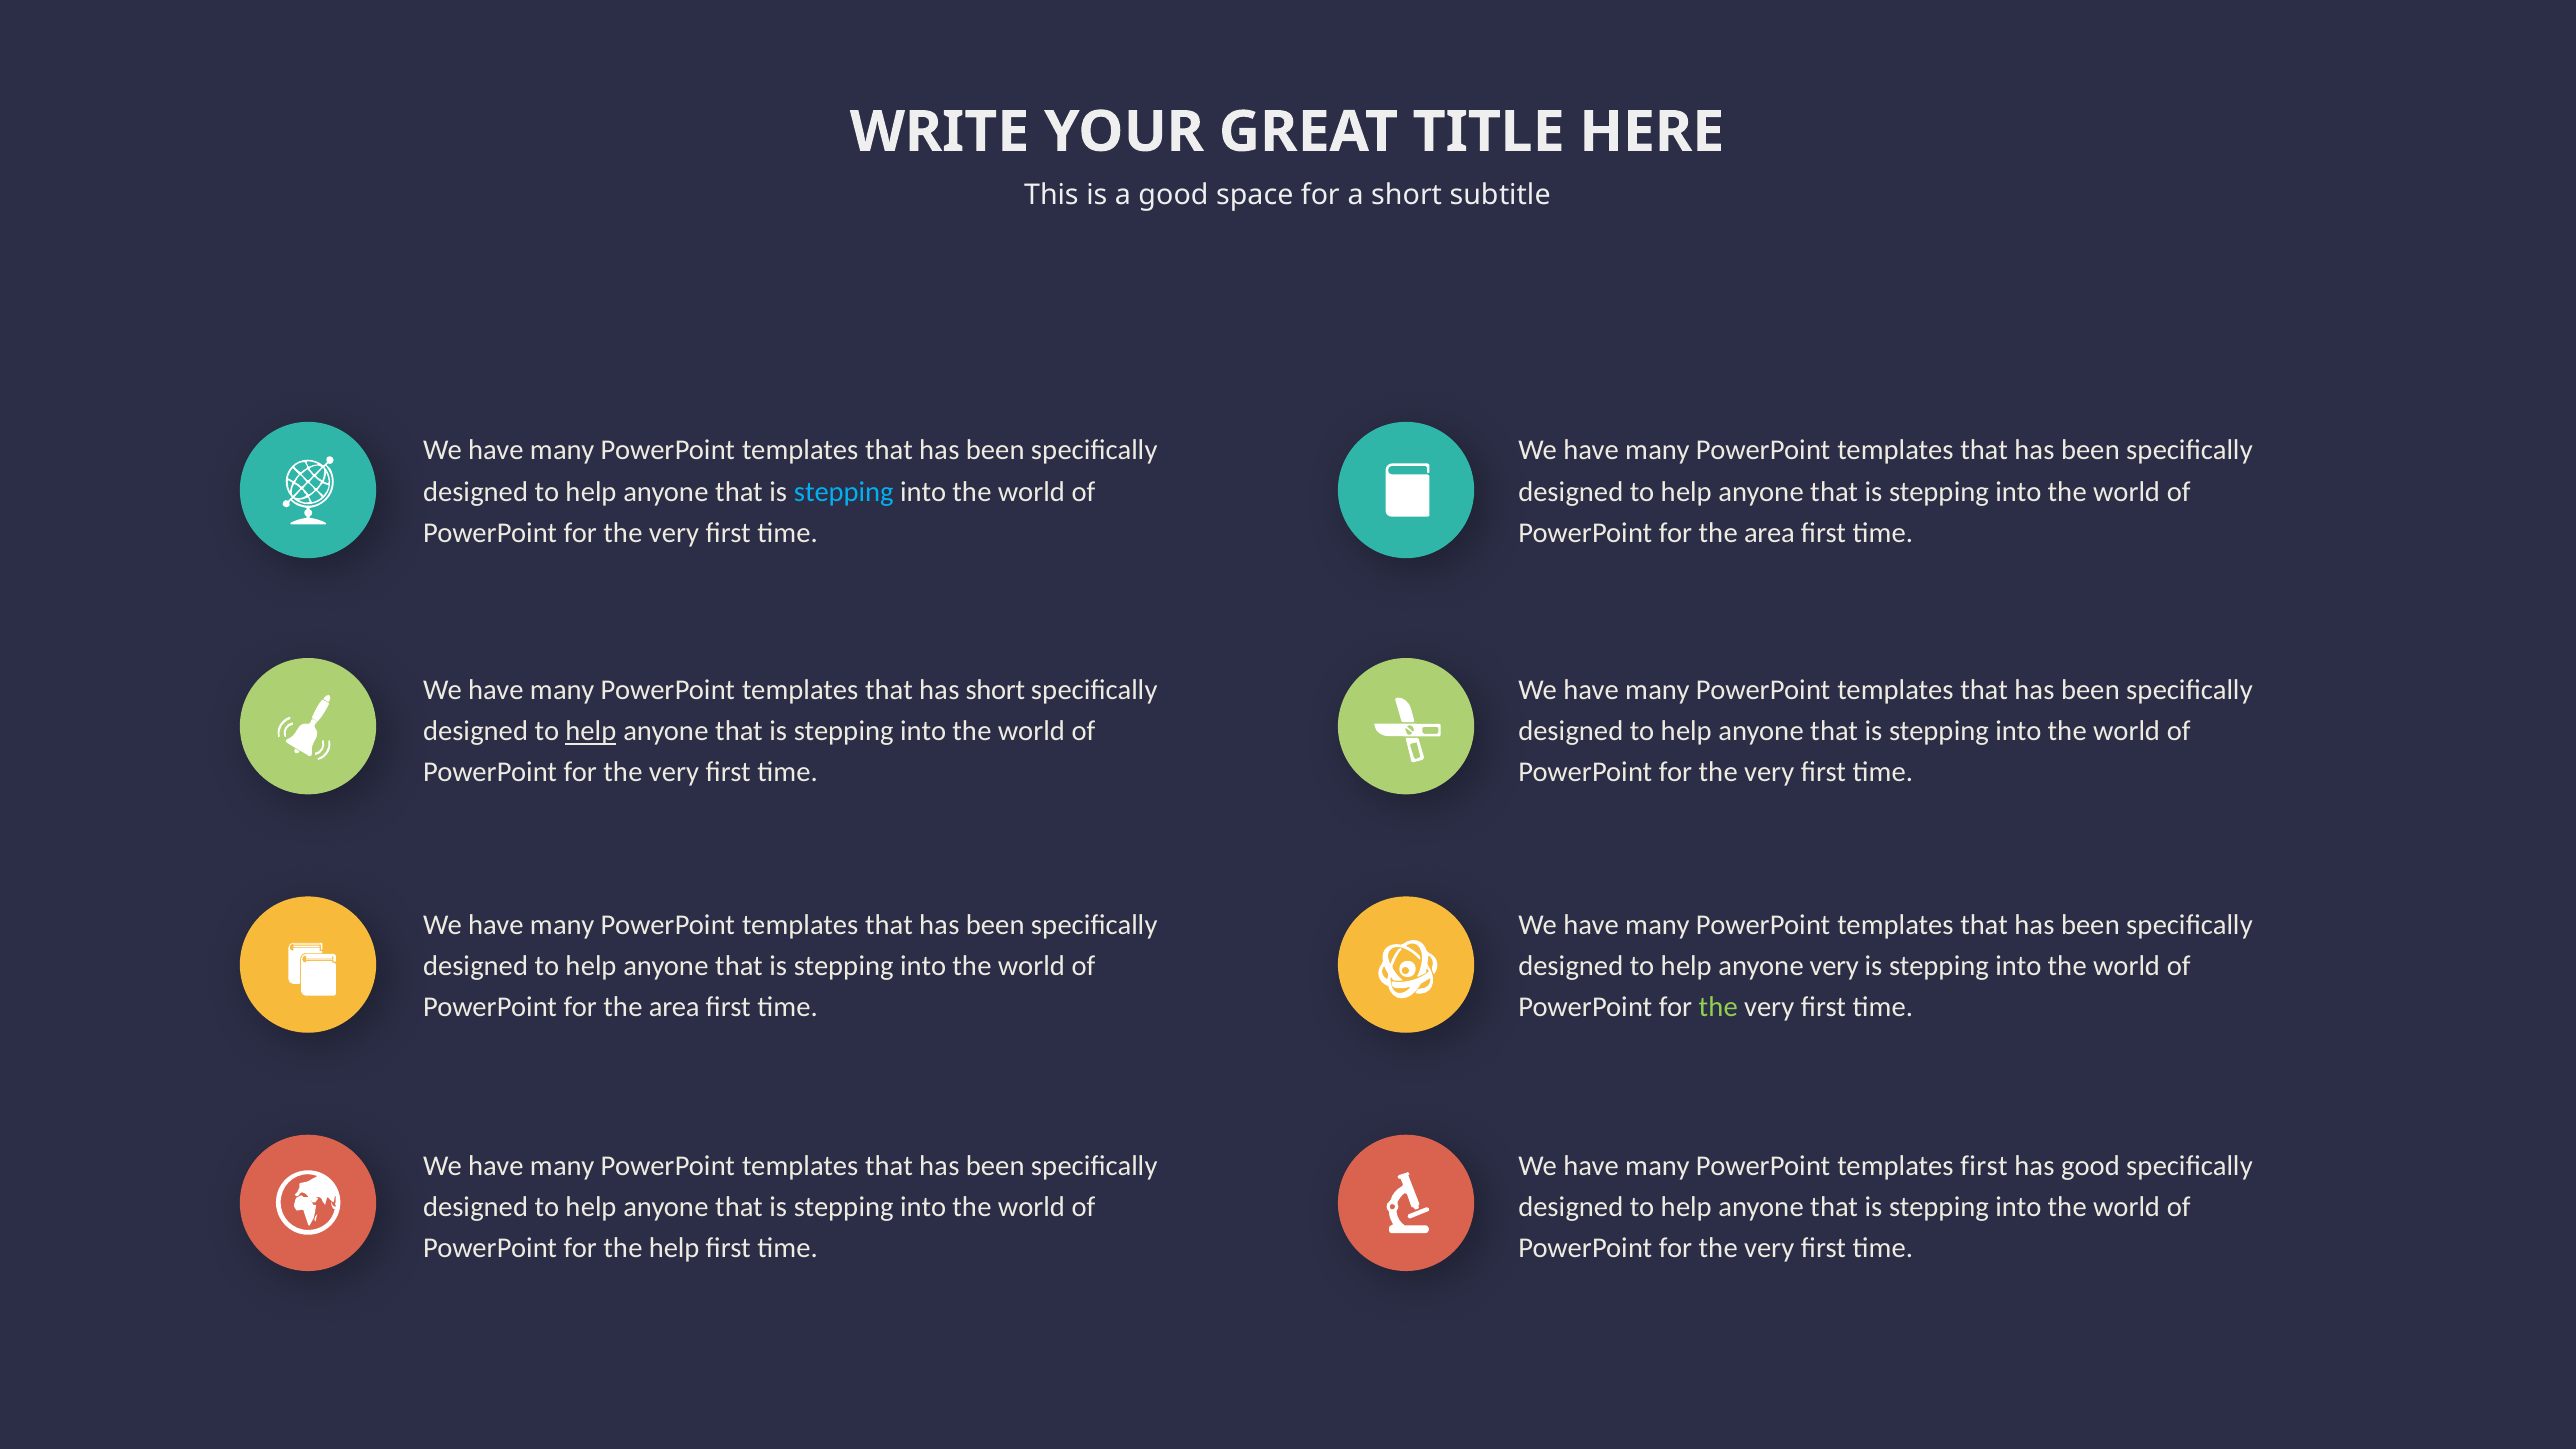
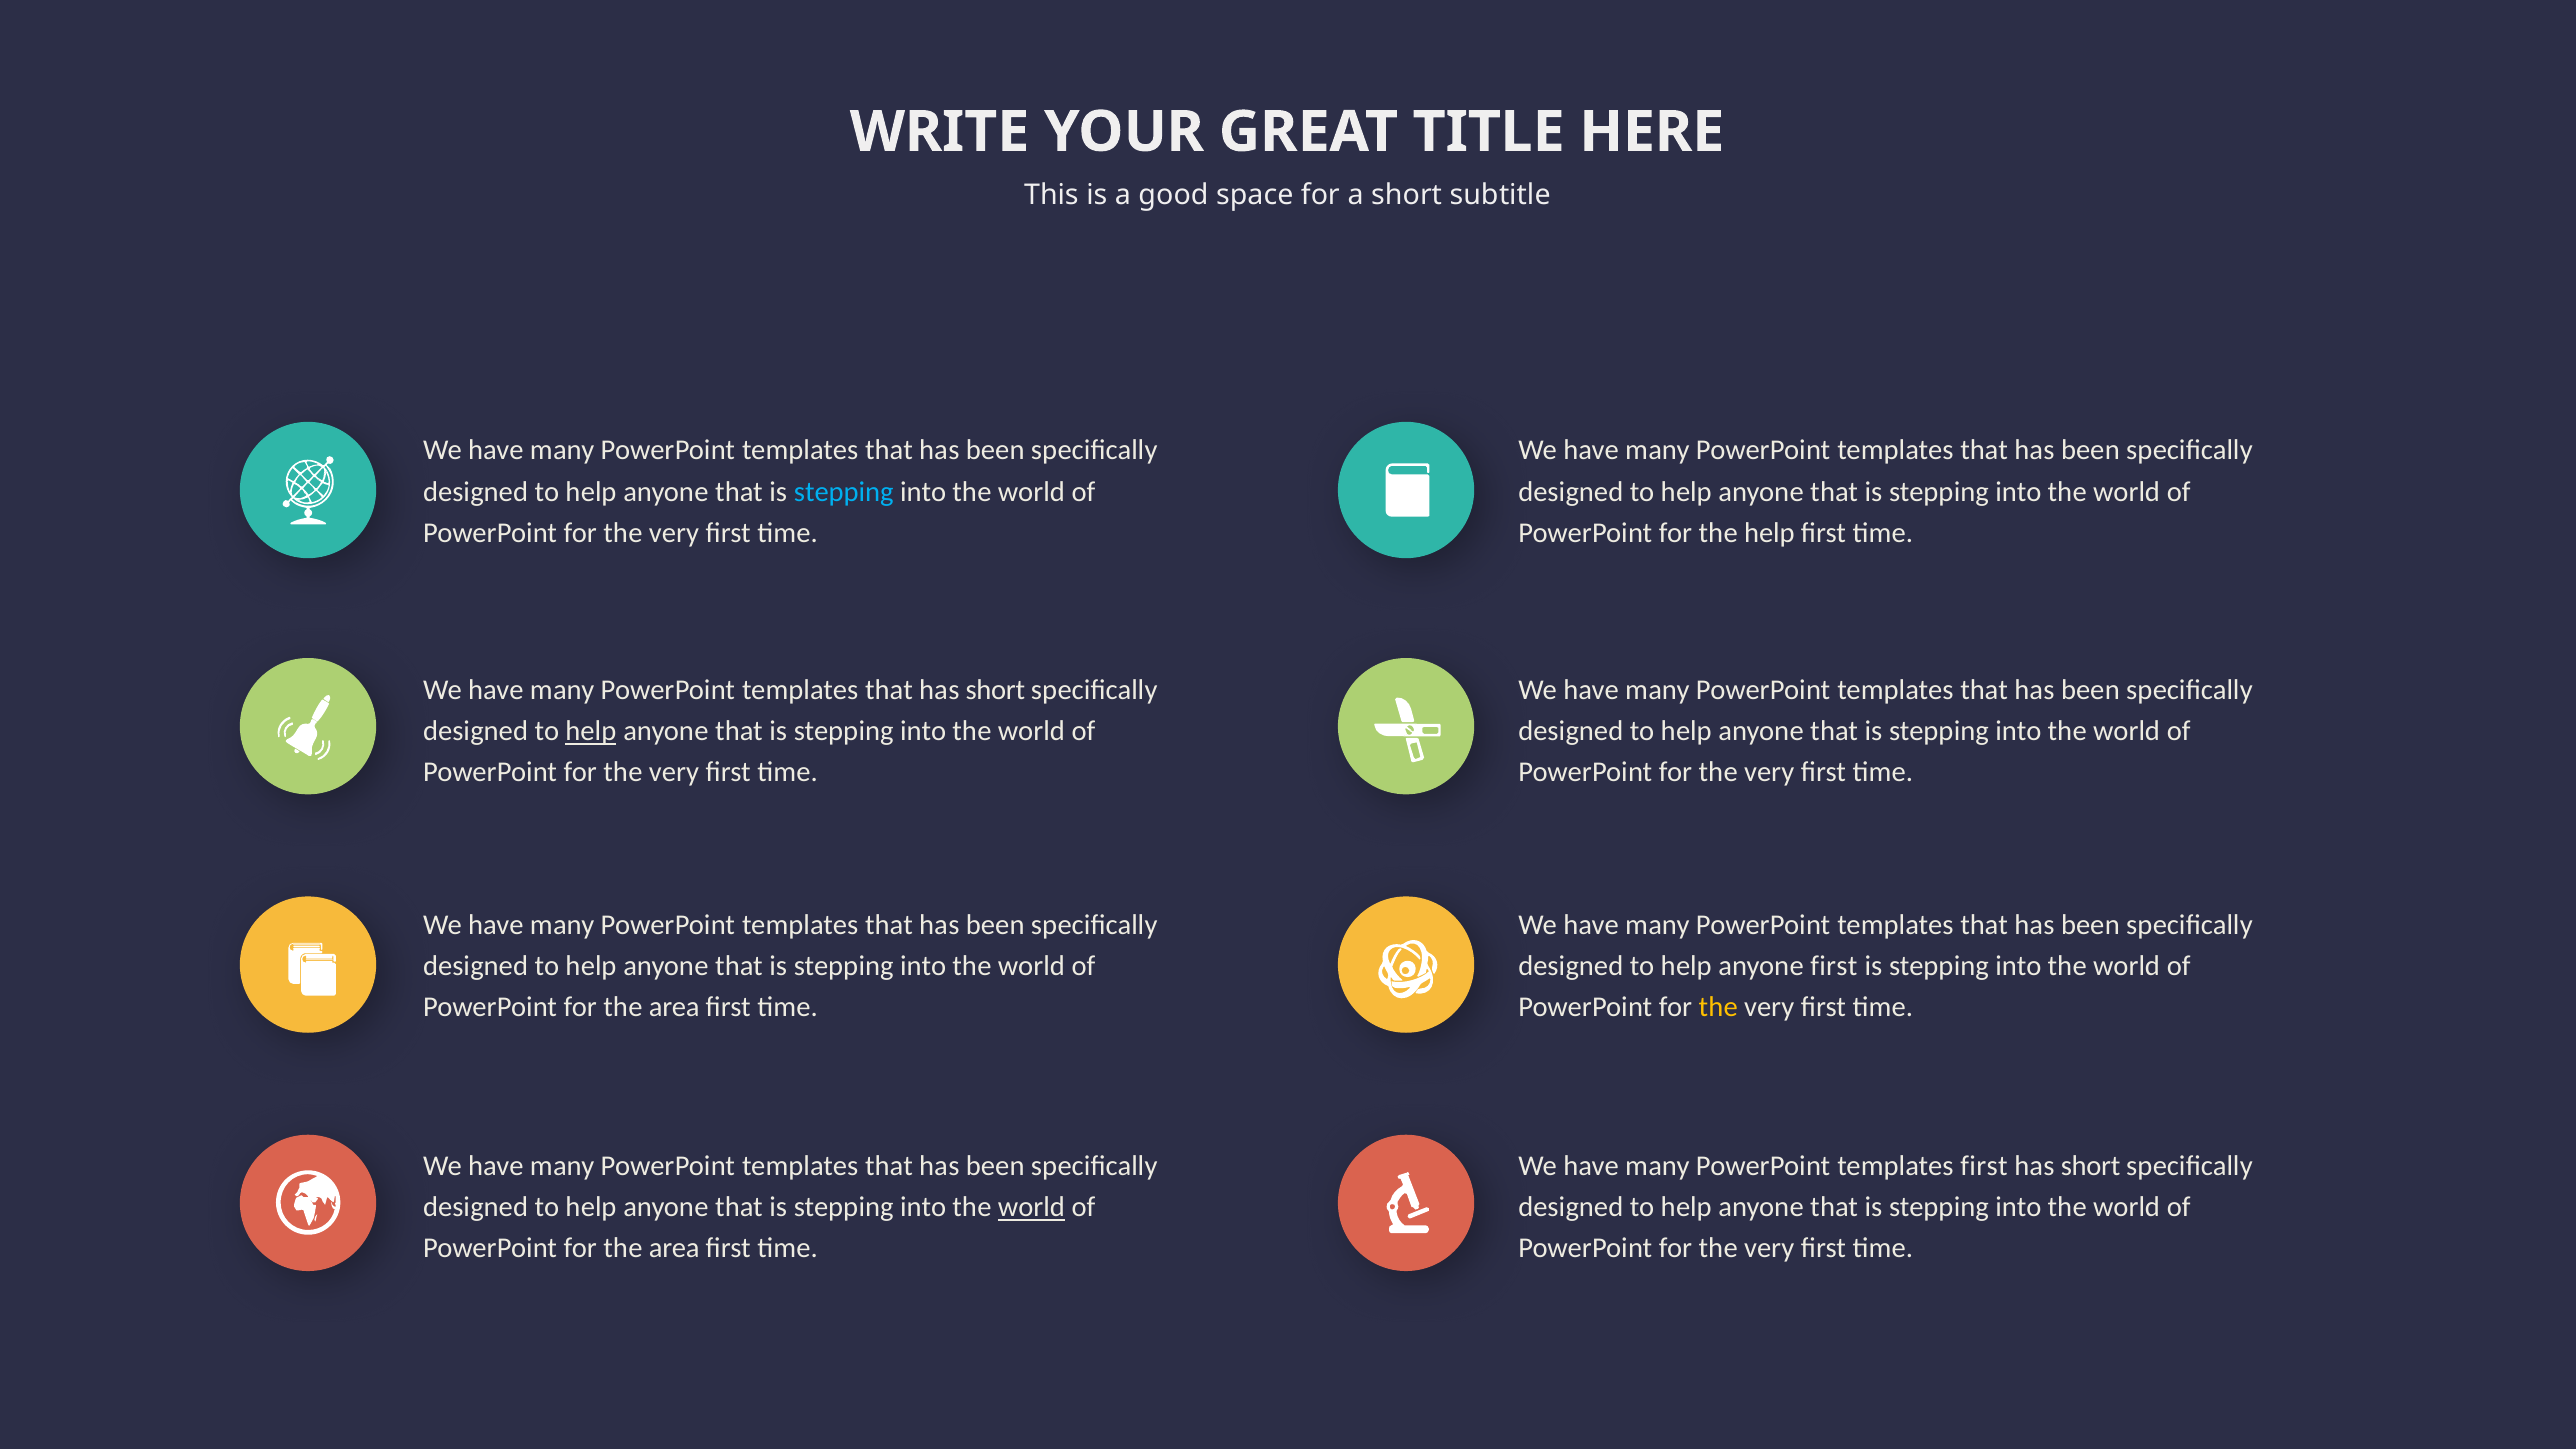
area at (1769, 533): area -> help
anyone very: very -> first
the at (1718, 1007) colour: light green -> yellow
good at (2090, 1166): good -> short
world at (1031, 1207) underline: none -> present
help at (674, 1248): help -> area
